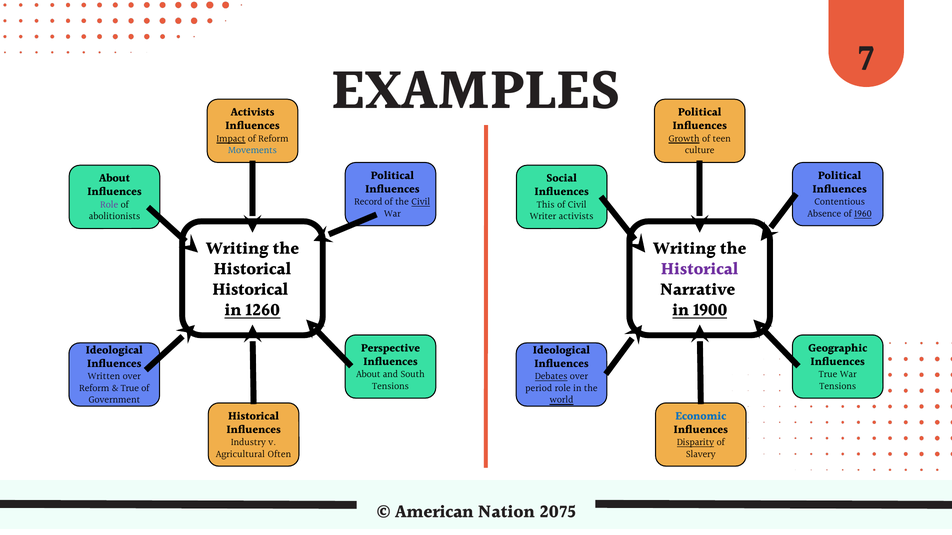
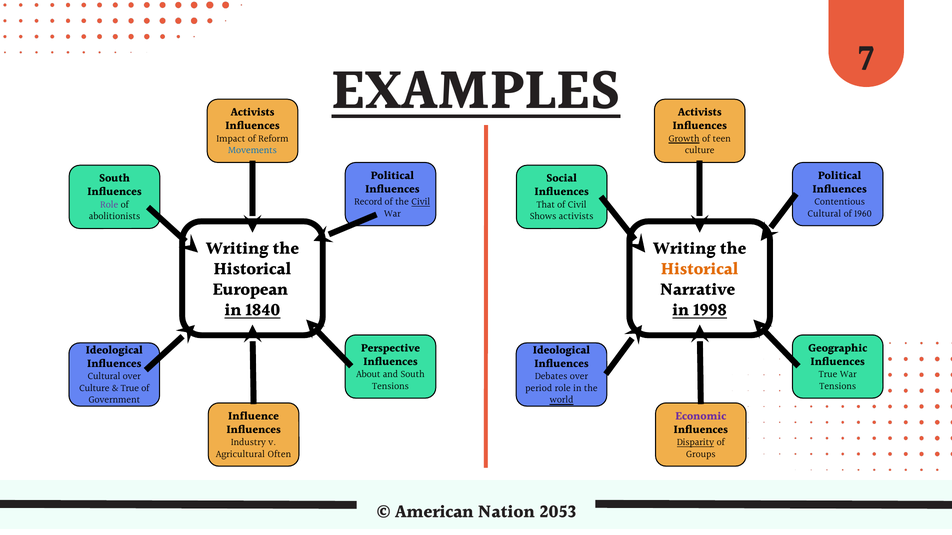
EXAMPLES underline: none -> present
Political at (700, 113): Political -> Activists
Impact underline: present -> none
About at (115, 179): About -> South
This: This -> That
Absence at (824, 214): Absence -> Cultural
1960 underline: present -> none
Writer: Writer -> Shows
Historical at (700, 270) colour: purple -> orange
Historical at (250, 290): Historical -> European
1260: 1260 -> 1840
1900: 1900 -> 1998
Written at (104, 377): Written -> Cultural
Debates underline: present -> none
Reform at (94, 389): Reform -> Culture
Historical at (254, 417): Historical -> Influence
Economic colour: blue -> purple
Slavery: Slavery -> Groups
2075: 2075 -> 2053
